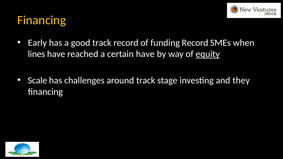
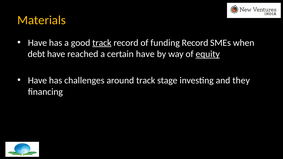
Financing at (42, 20): Financing -> Materials
Early at (37, 43): Early -> Have
track at (102, 43) underline: none -> present
lines: lines -> debt
Scale at (37, 80): Scale -> Have
